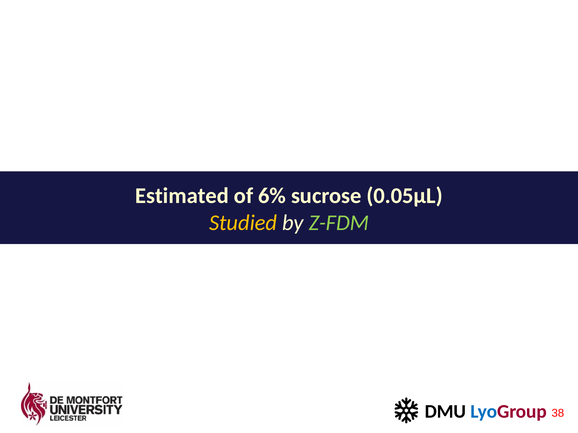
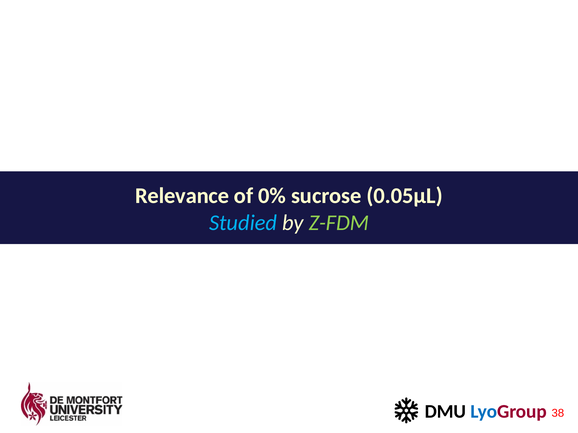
Estimated: Estimated -> Relevance
6%: 6% -> 0%
Studied colour: yellow -> light blue
